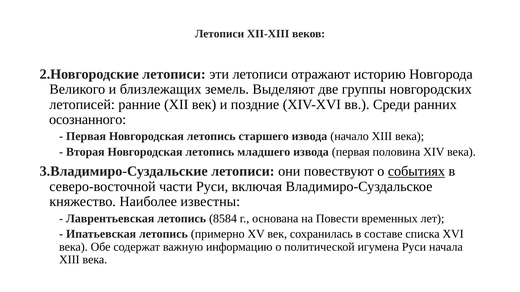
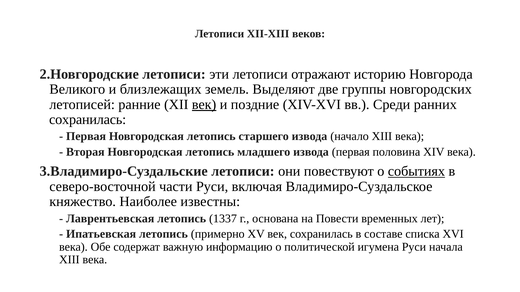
век at (204, 105) underline: none -> present
осознанного at (88, 120): осознанного -> сохранилась
8584: 8584 -> 1337
